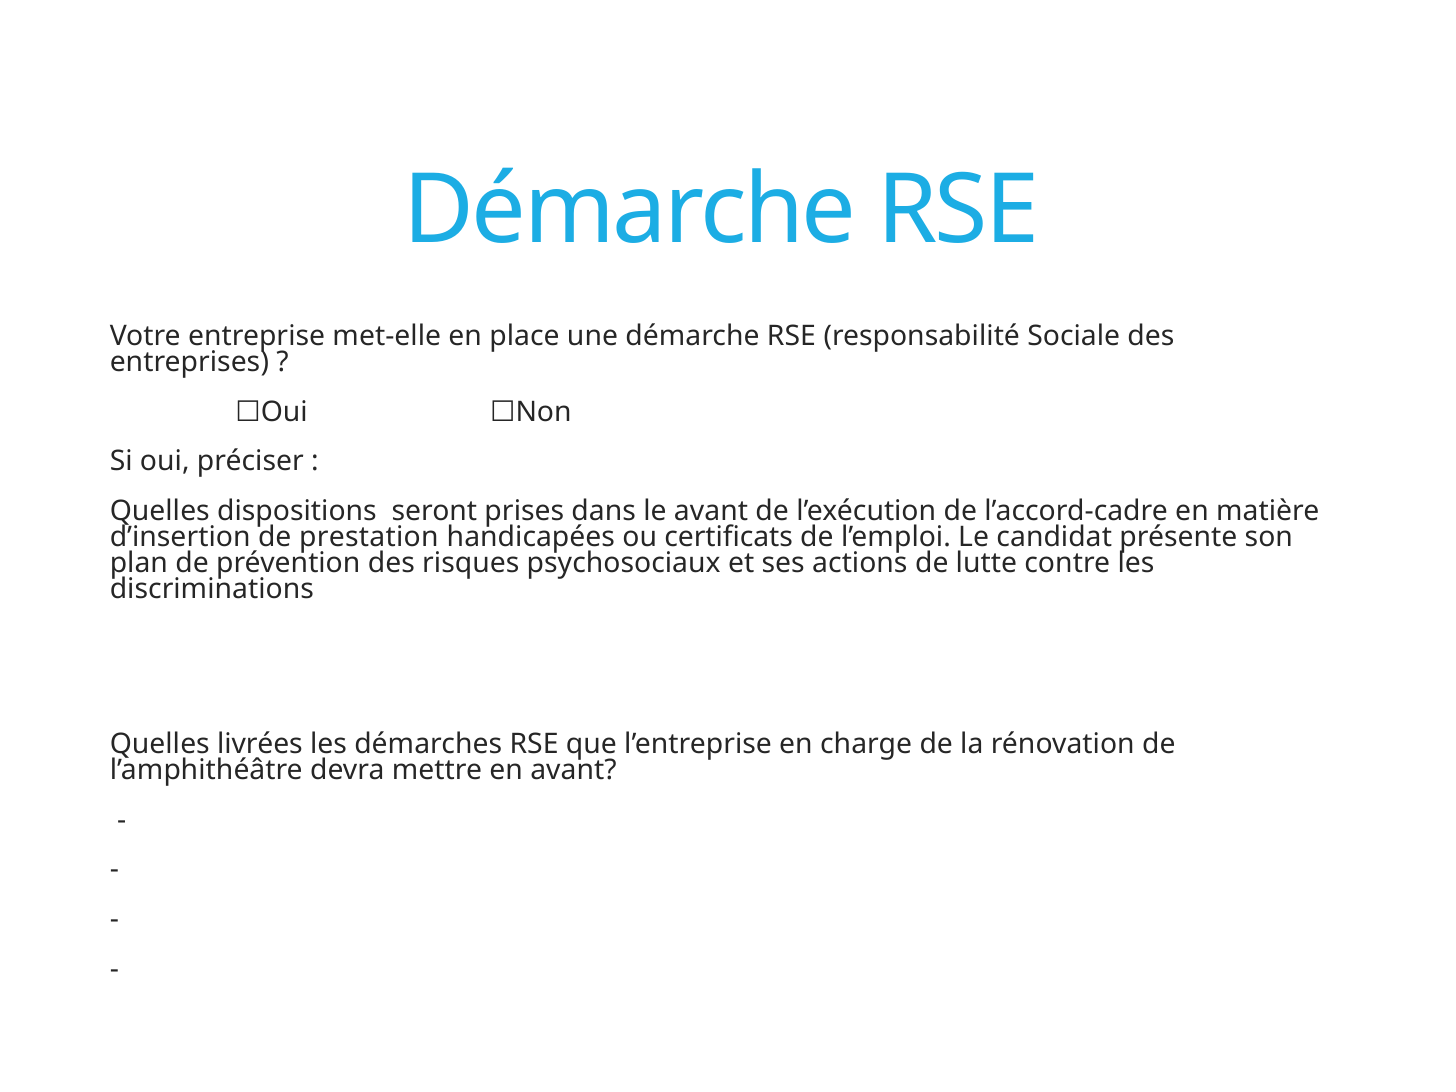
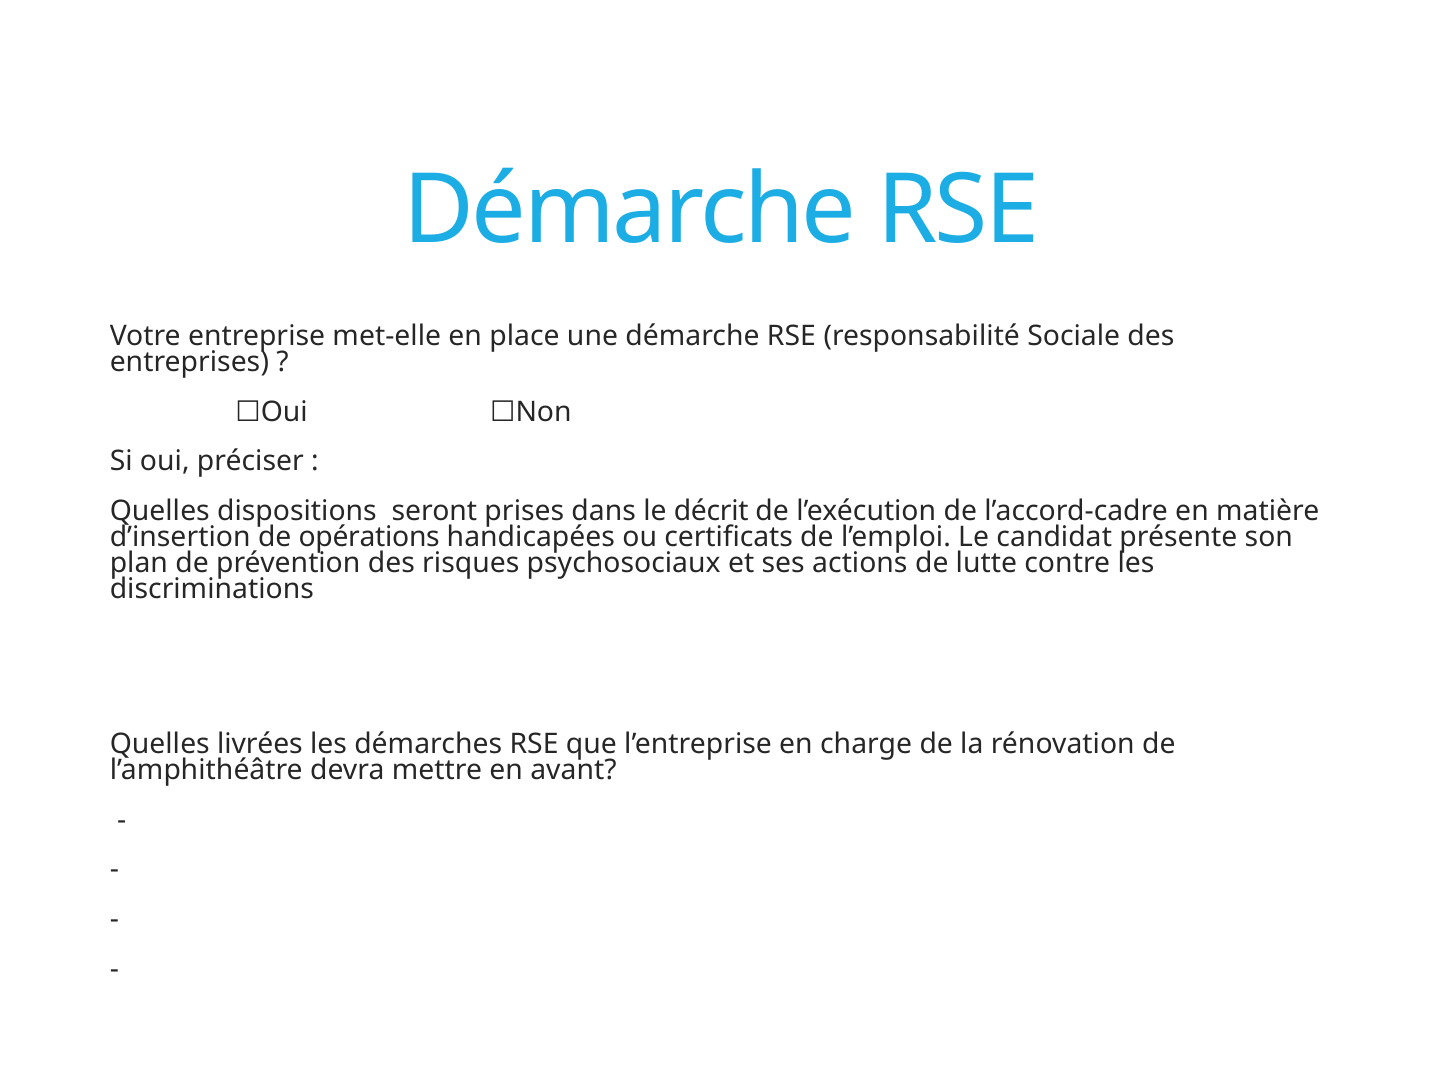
le avant: avant -> décrit
prestation: prestation -> opérations
